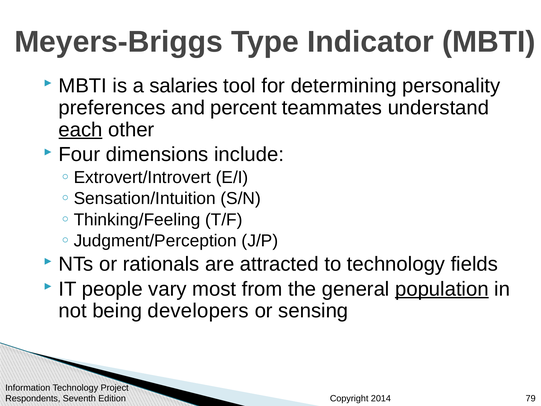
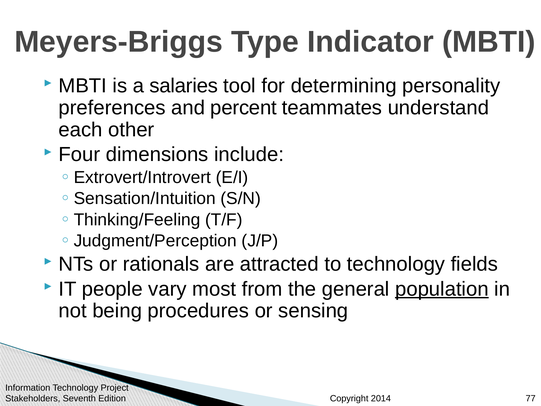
each underline: present -> none
developers: developers -> procedures
Respondents: Respondents -> Stakeholders
79: 79 -> 77
